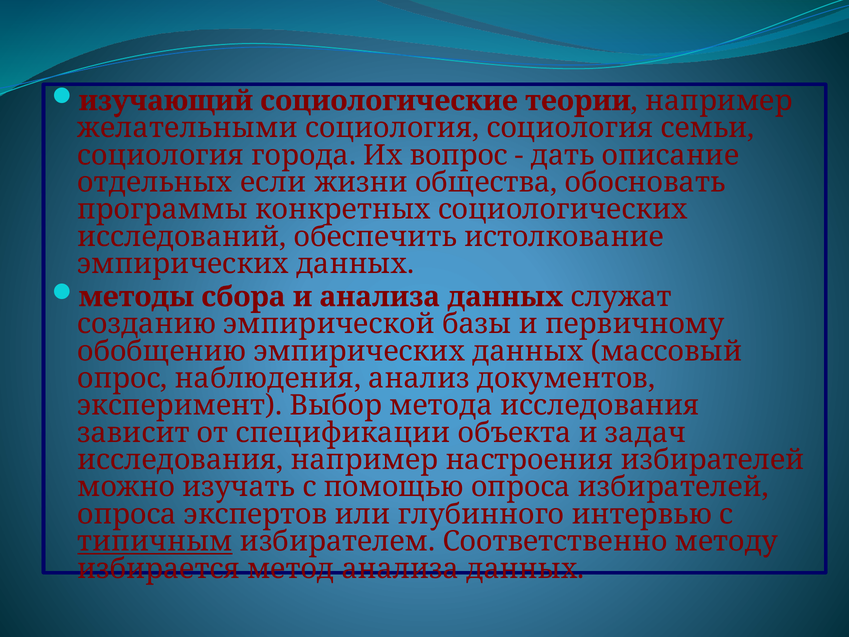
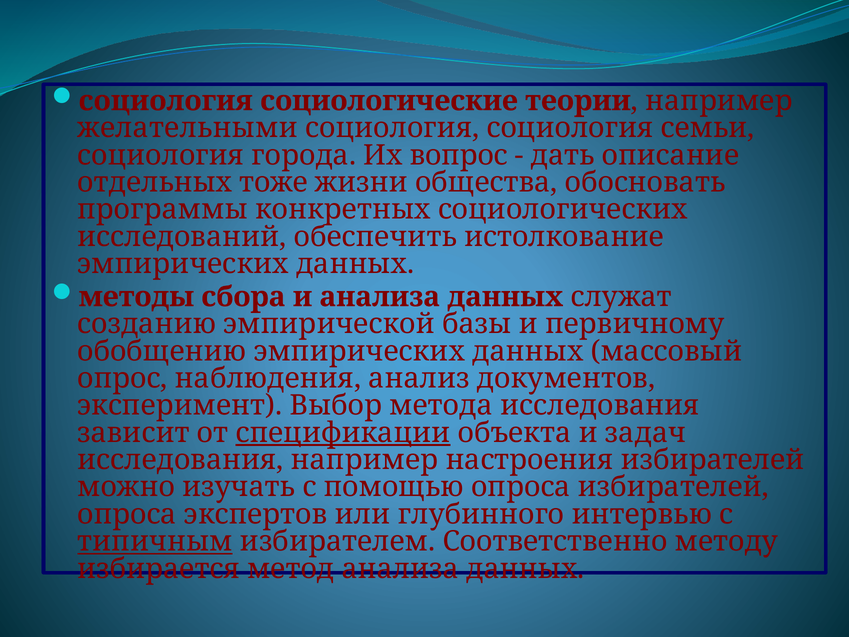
изучающий at (166, 101): изучающий -> социология
если: если -> тоже
спецификации underline: none -> present
